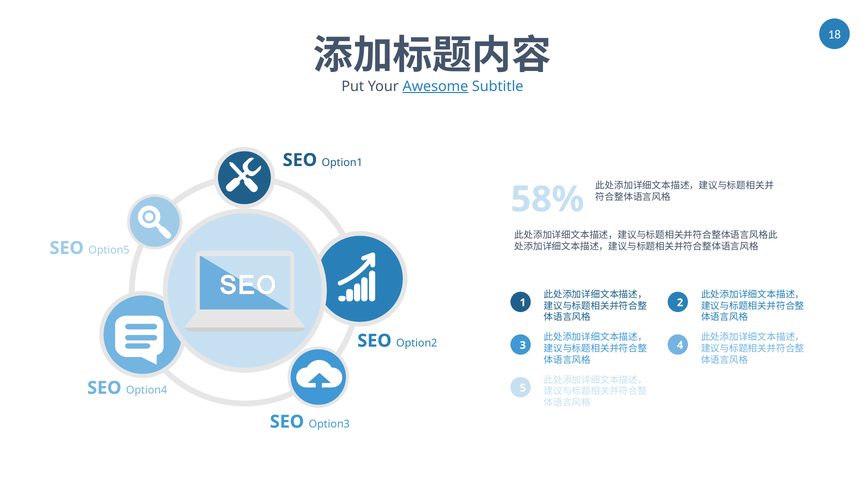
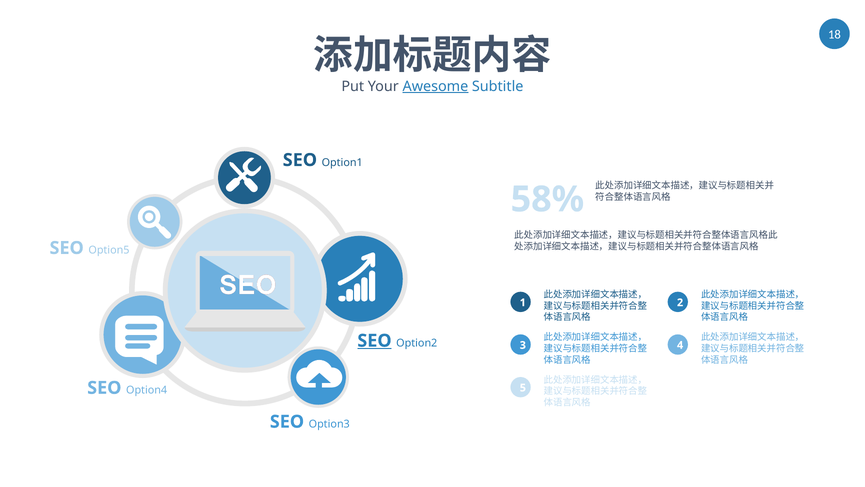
SEO at (374, 340) underline: none -> present
